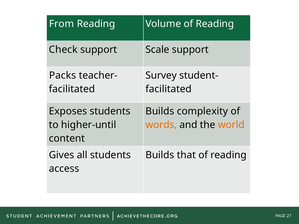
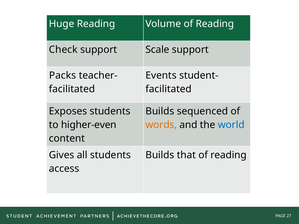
From: From -> Huge
Survey: Survey -> Events
complexity: complexity -> sequenced
higher-until: higher-until -> higher-even
world colour: orange -> blue
